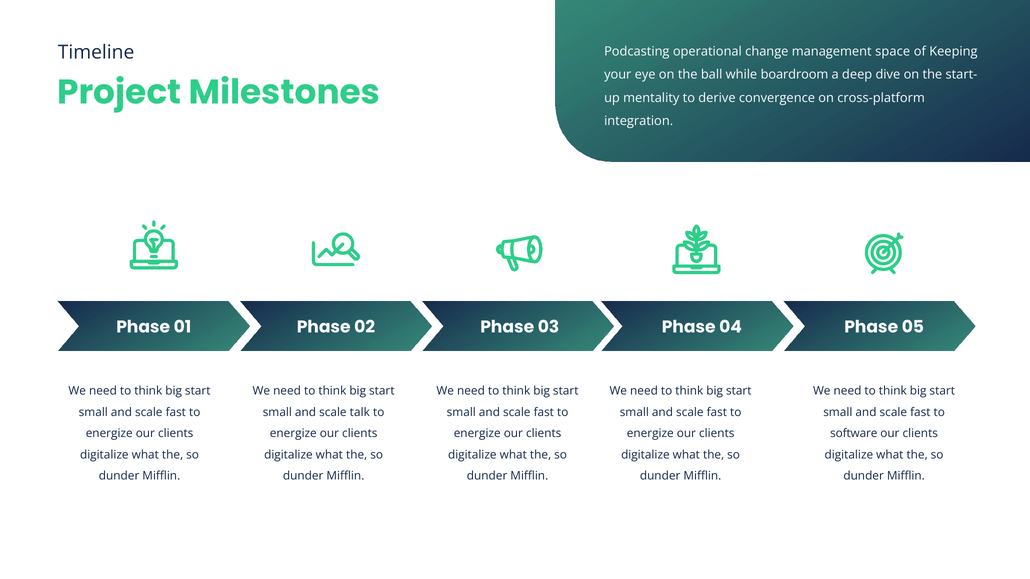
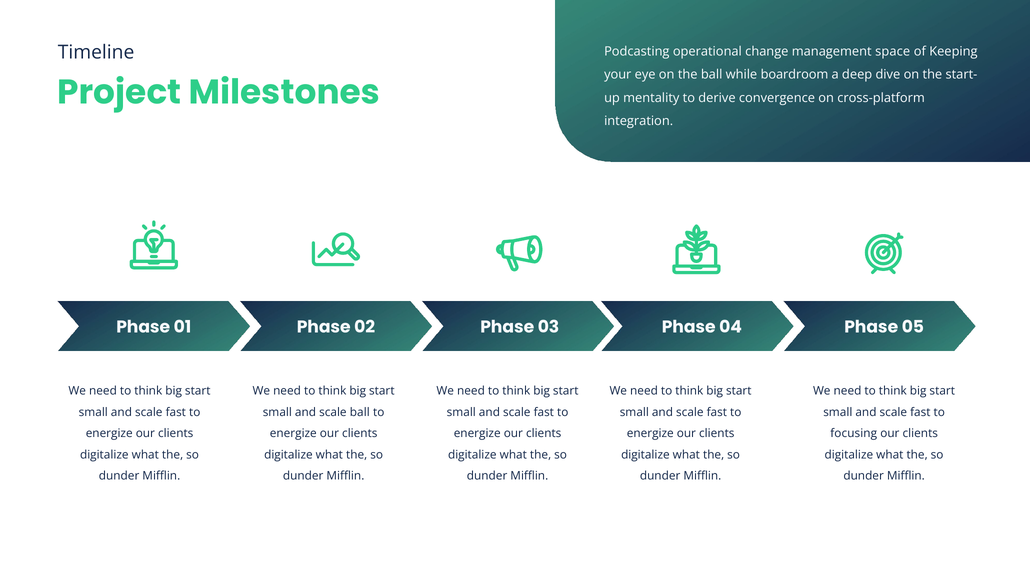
scale talk: talk -> ball
software: software -> focusing
